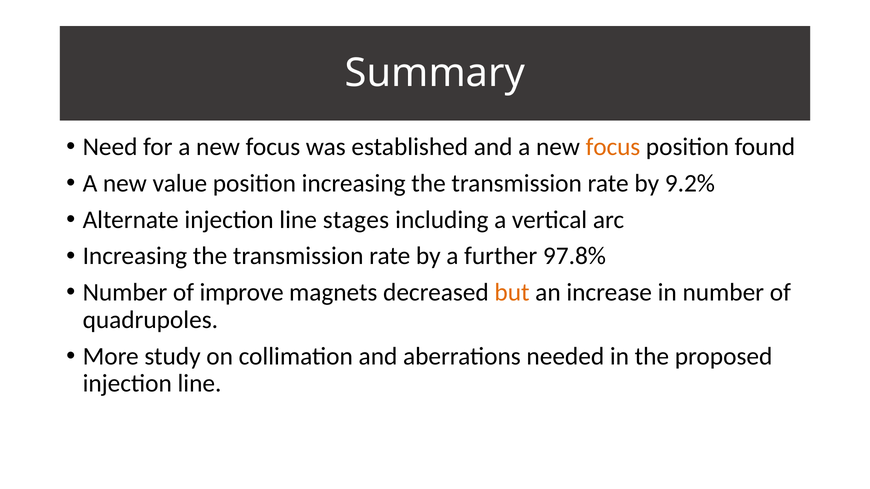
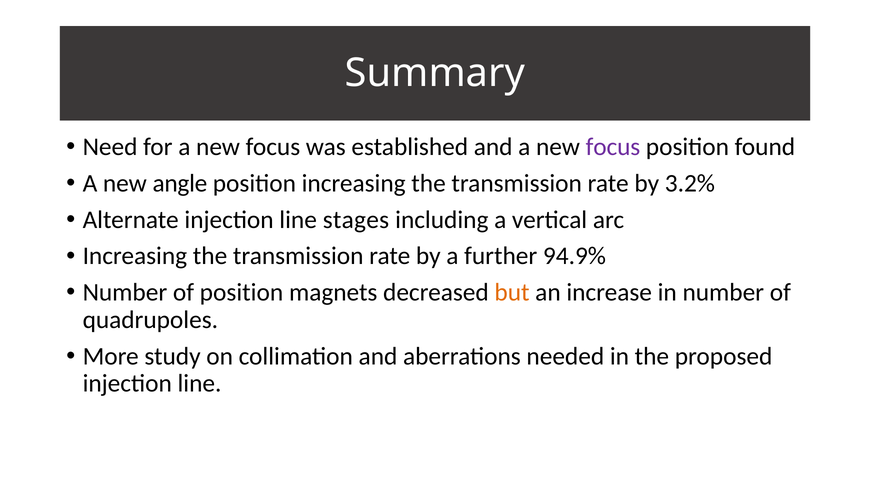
focus at (613, 147) colour: orange -> purple
value: value -> angle
9.2%: 9.2% -> 3.2%
97.8%: 97.8% -> 94.9%
of improve: improve -> position
